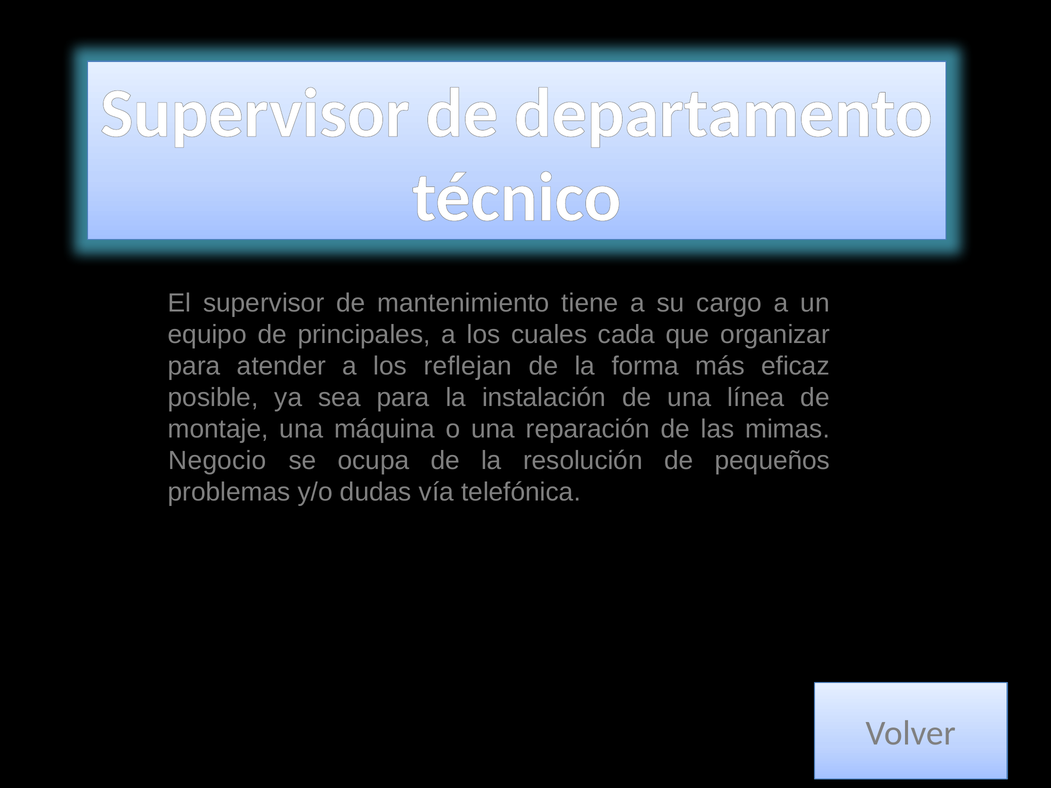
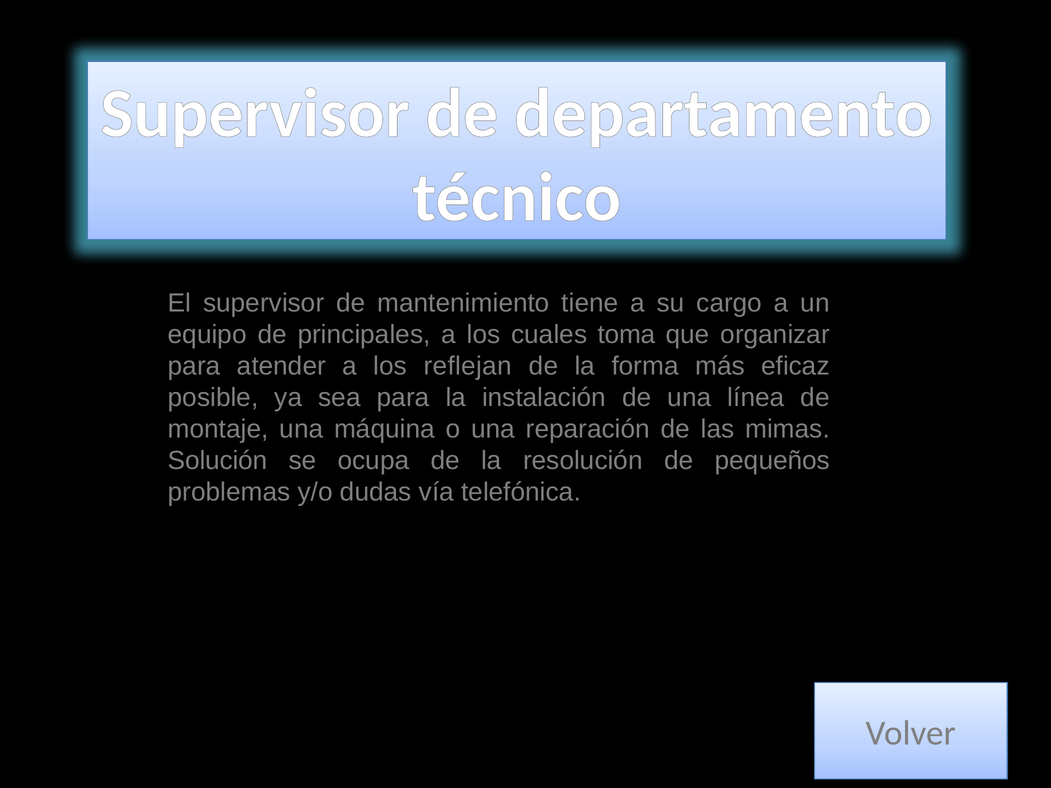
cada: cada -> toma
Negocio: Negocio -> Solución
